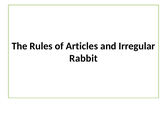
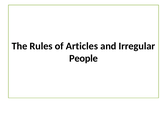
Rabbit: Rabbit -> People
